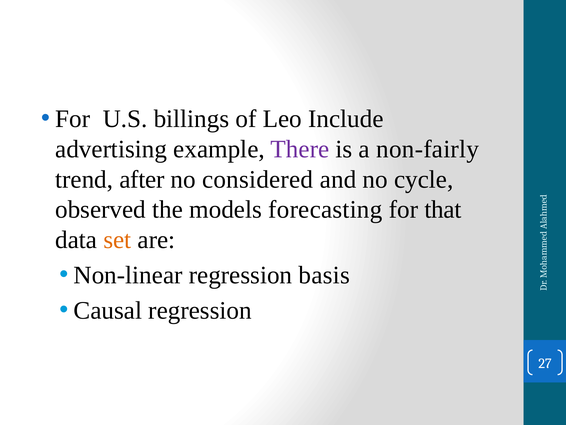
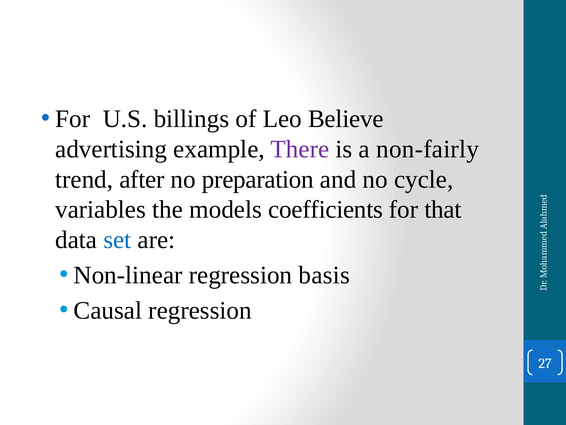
Include: Include -> Believe
considered: considered -> preparation
observed: observed -> variables
forecasting: forecasting -> coefficients
set colour: orange -> blue
